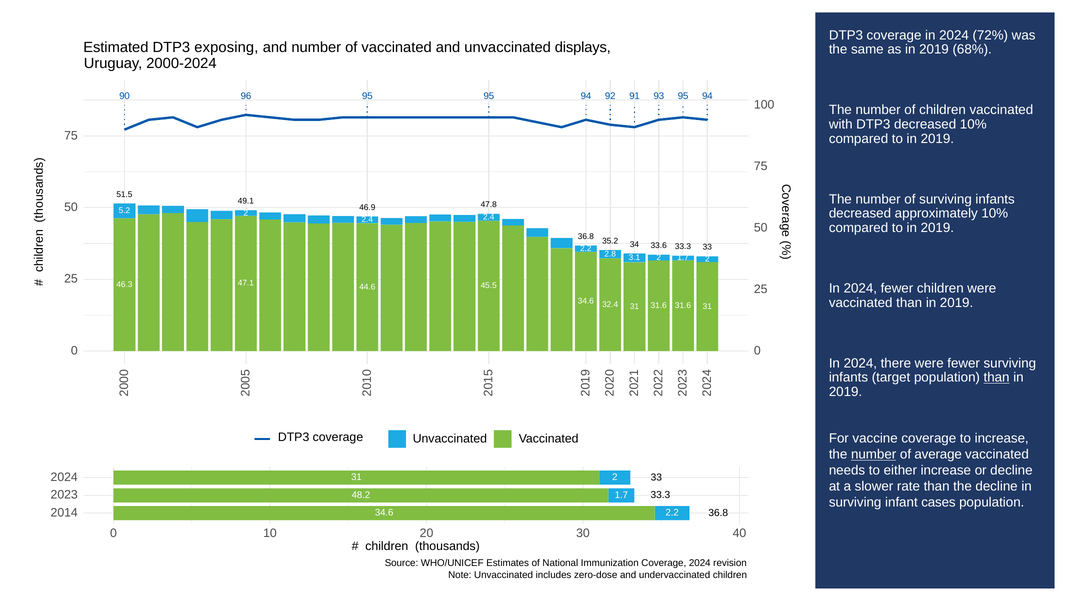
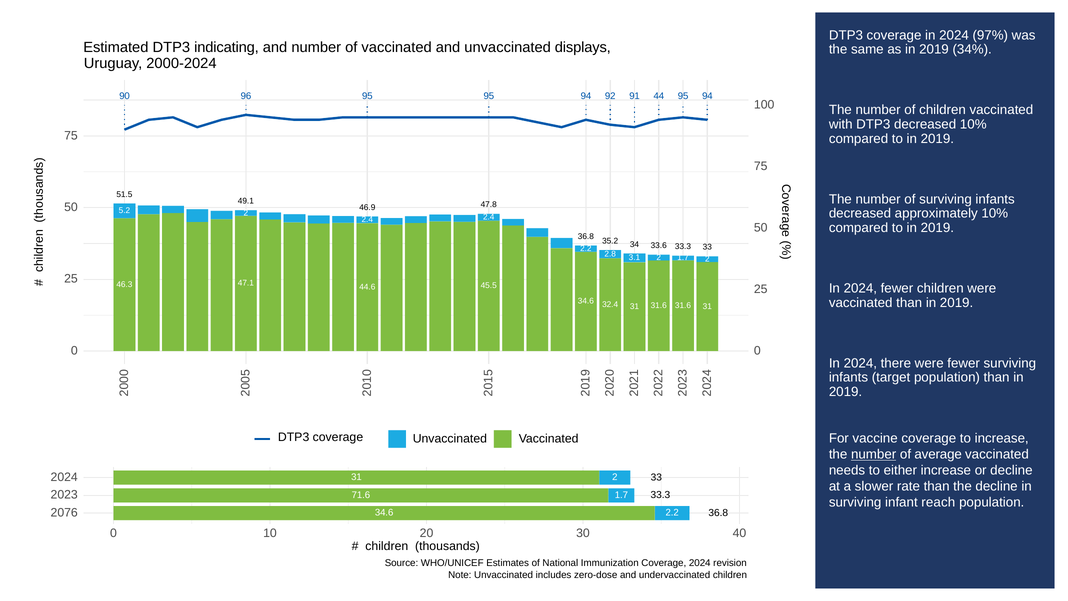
72%: 72% -> 97%
exposing: exposing -> indicating
68%: 68% -> 34%
93: 93 -> 44
than at (997, 377) underline: present -> none
48.2: 48.2 -> 71.6
cases: cases -> reach
2014: 2014 -> 2076
